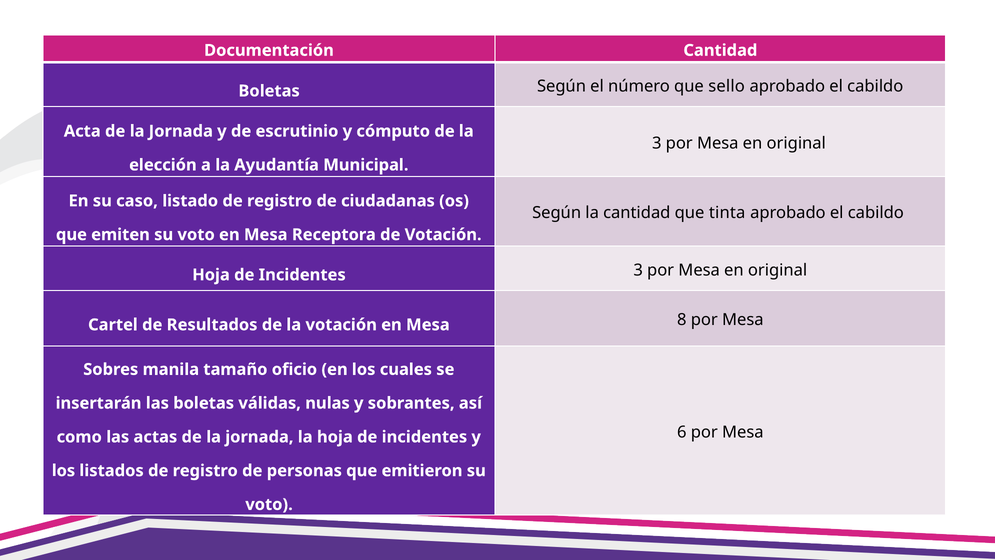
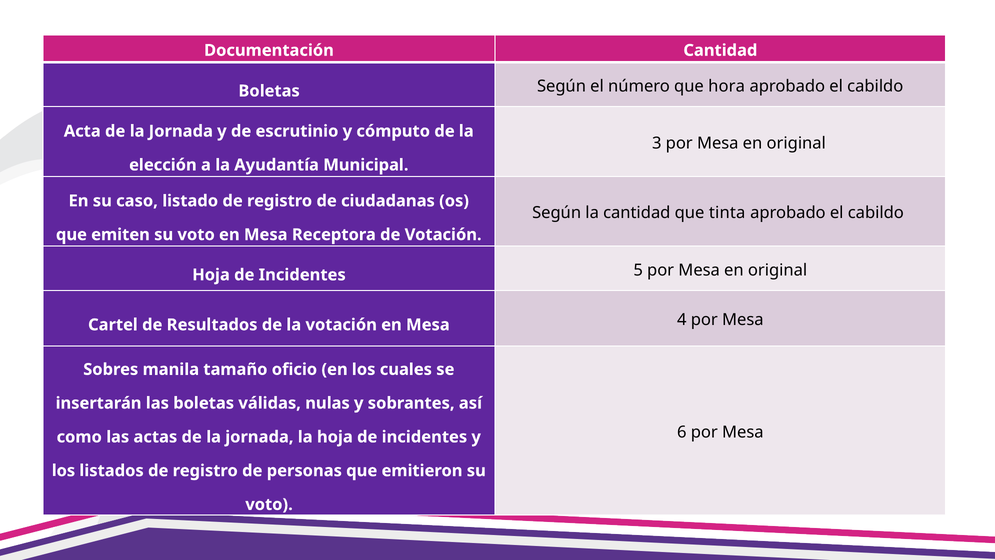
sello: sello -> hora
Incidentes 3: 3 -> 5
8: 8 -> 4
